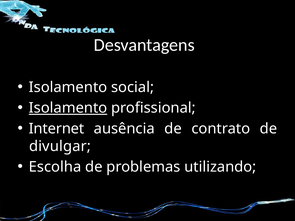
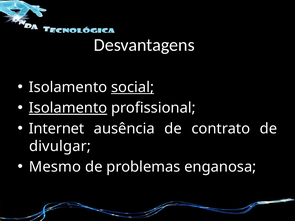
social underline: none -> present
Escolha: Escolha -> Mesmo
utilizando: utilizando -> enganosa
